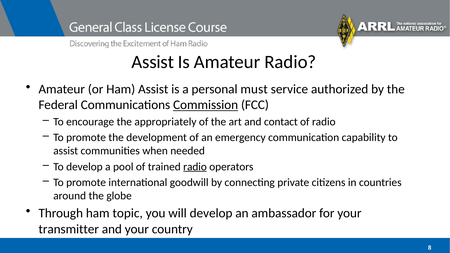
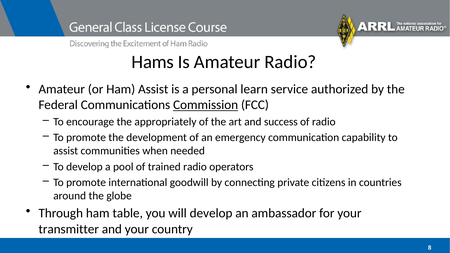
Assist at (153, 62): Assist -> Hams
must: must -> learn
contact: contact -> success
radio at (195, 167) underline: present -> none
topic: topic -> table
